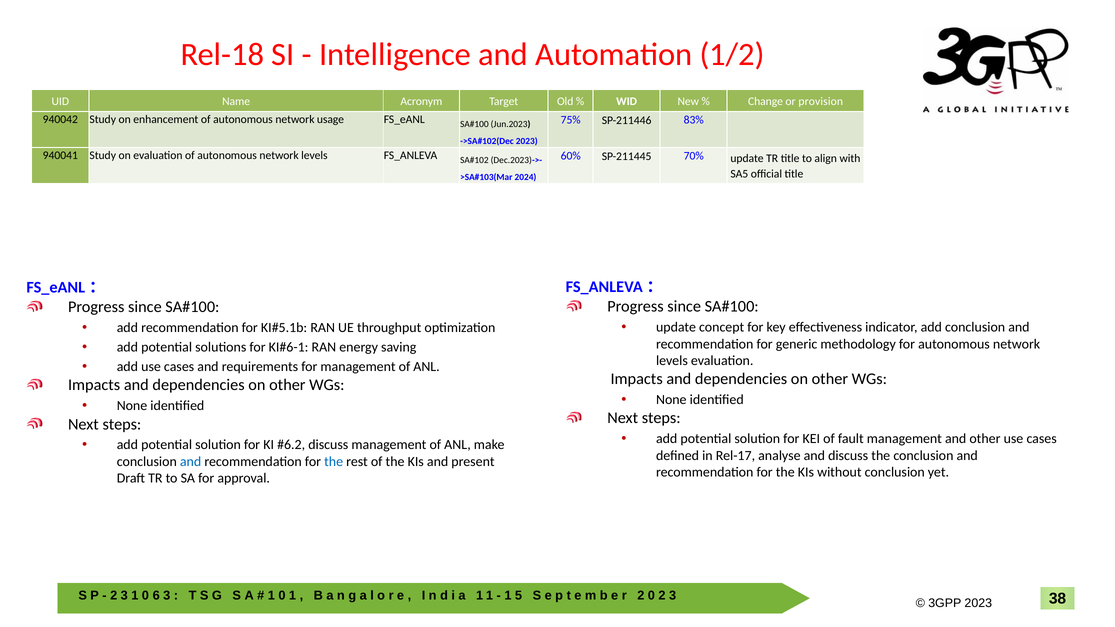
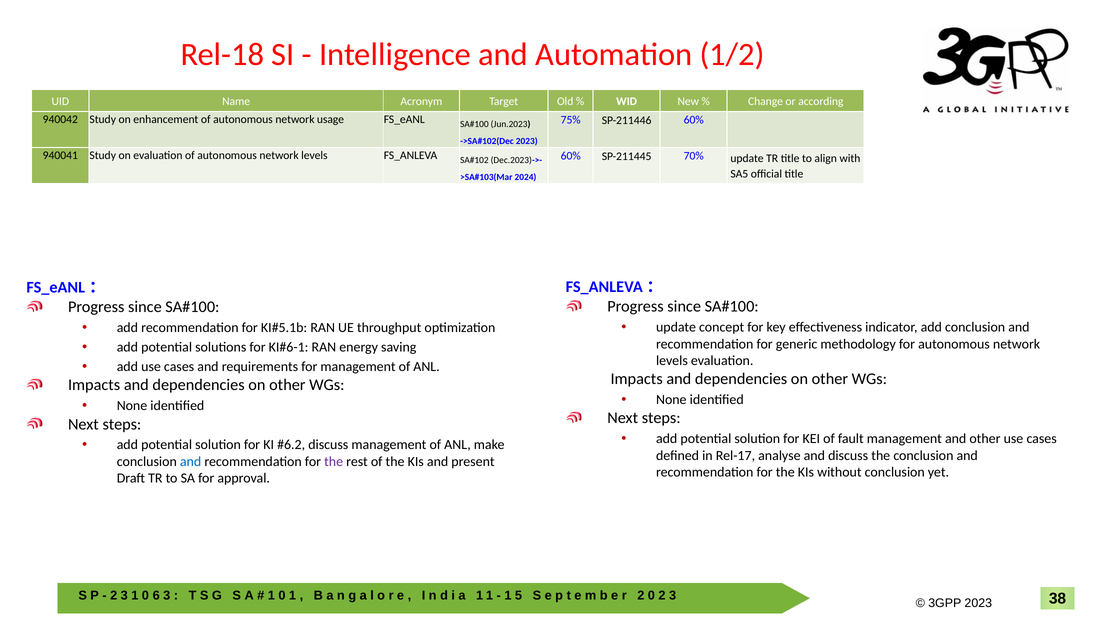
provision: provision -> according
SP-211446 83%: 83% -> 60%
the at (334, 462) colour: blue -> purple
